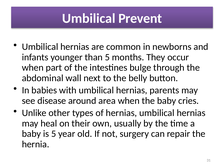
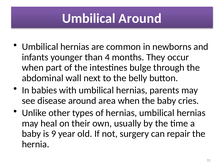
Umbilical Prevent: Prevent -> Around
than 5: 5 -> 4
is 5: 5 -> 9
